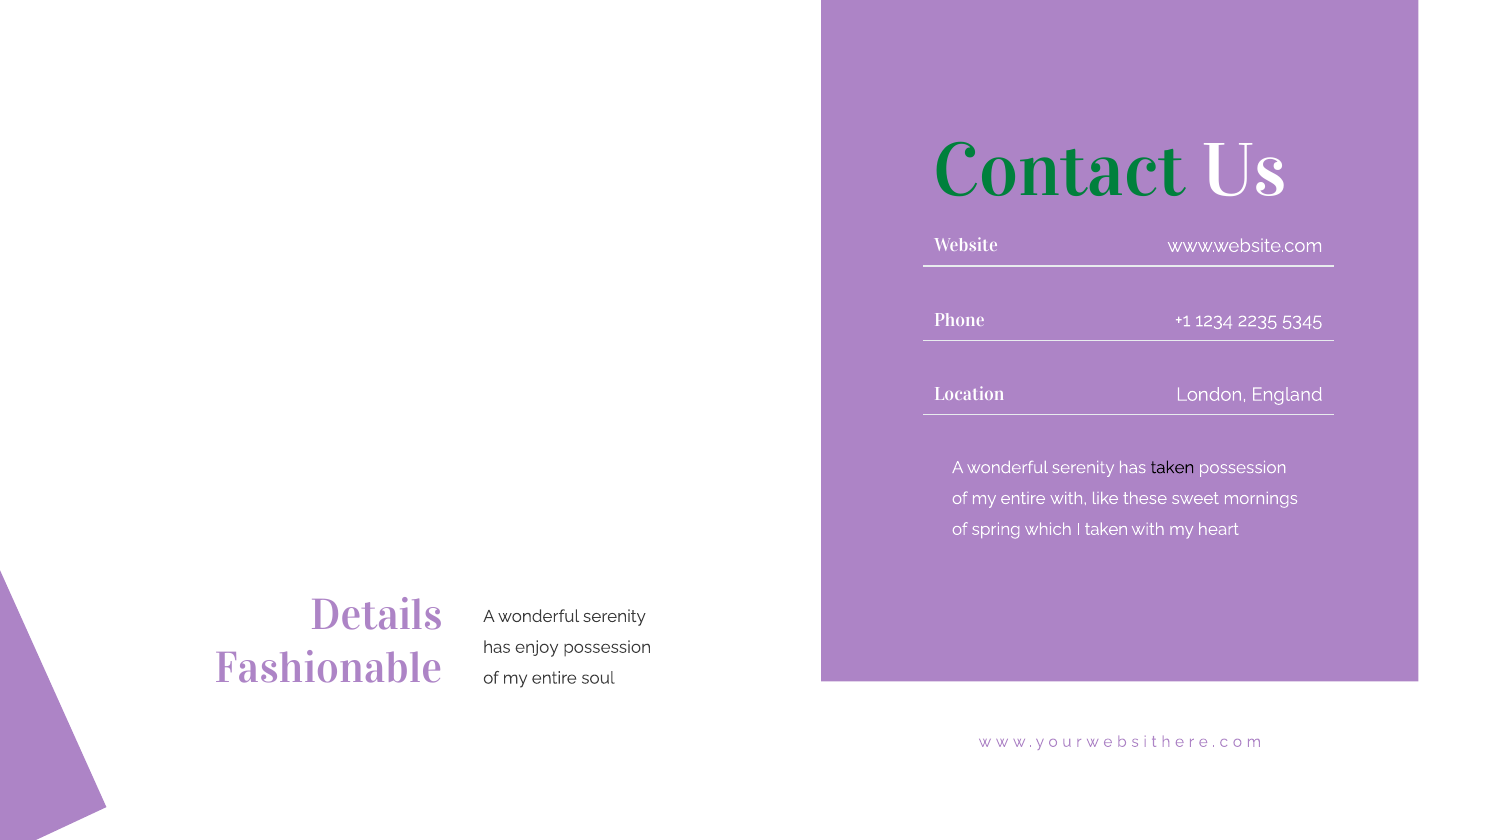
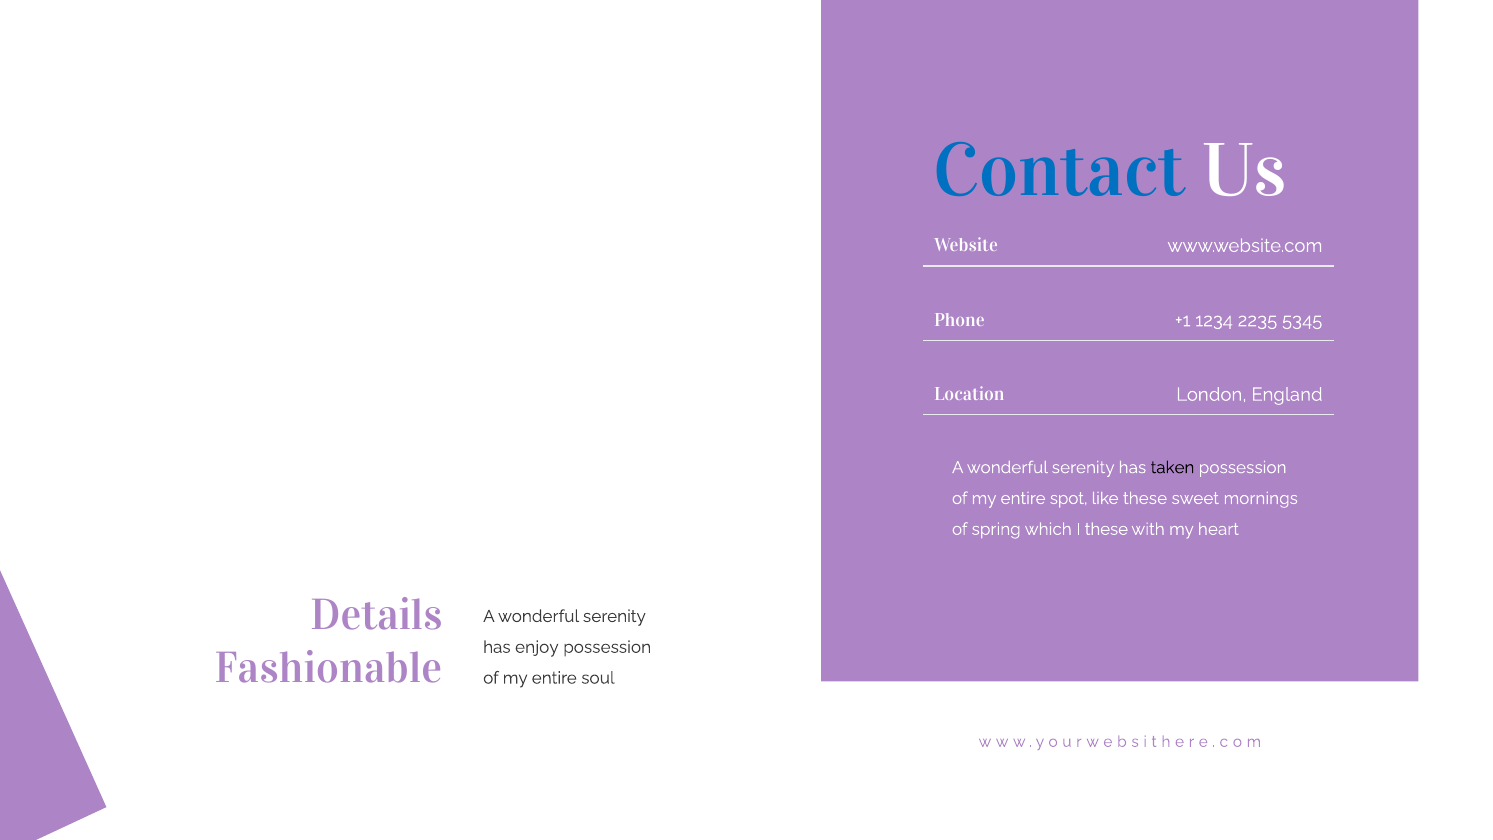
Contact colour: green -> blue
entire with: with -> spot
I taken: taken -> these
